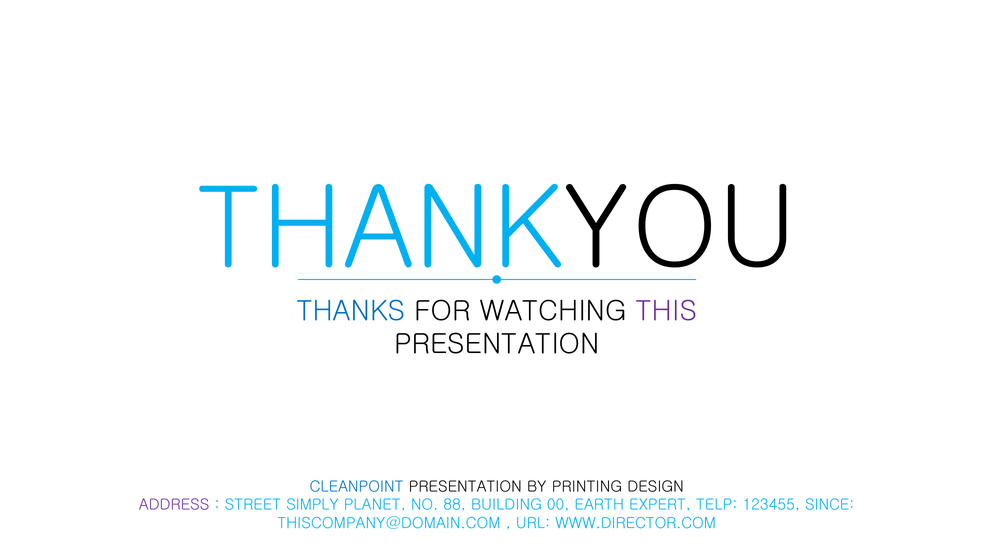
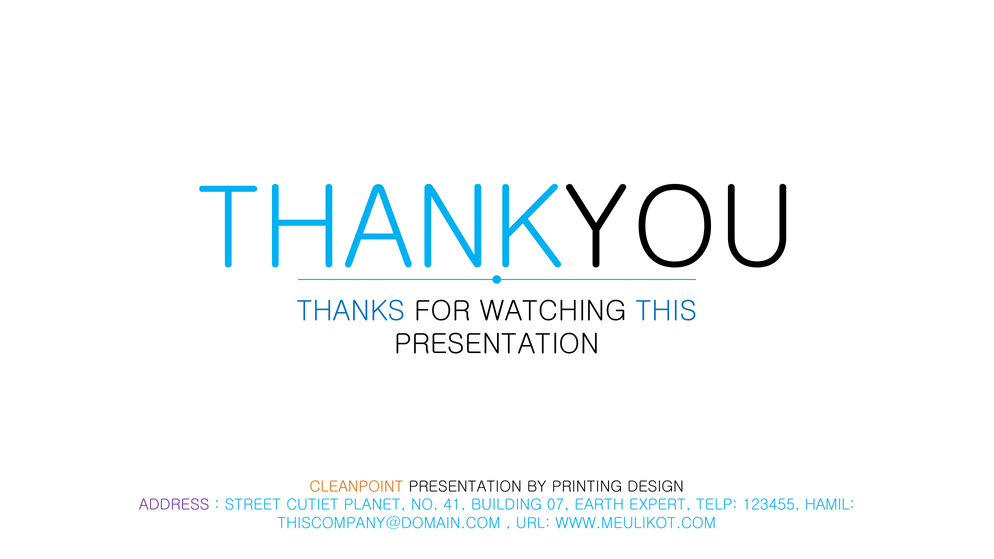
THIS colour: purple -> blue
CLEANPOINT colour: blue -> orange
SIMPLY: SIMPLY -> CUTIET
88: 88 -> 41
00: 00 -> 07
SINCE: SINCE -> HAMIL
WWW.DIRECTOR.COM: WWW.DIRECTOR.COM -> WWW.MEULIKOT.COM
